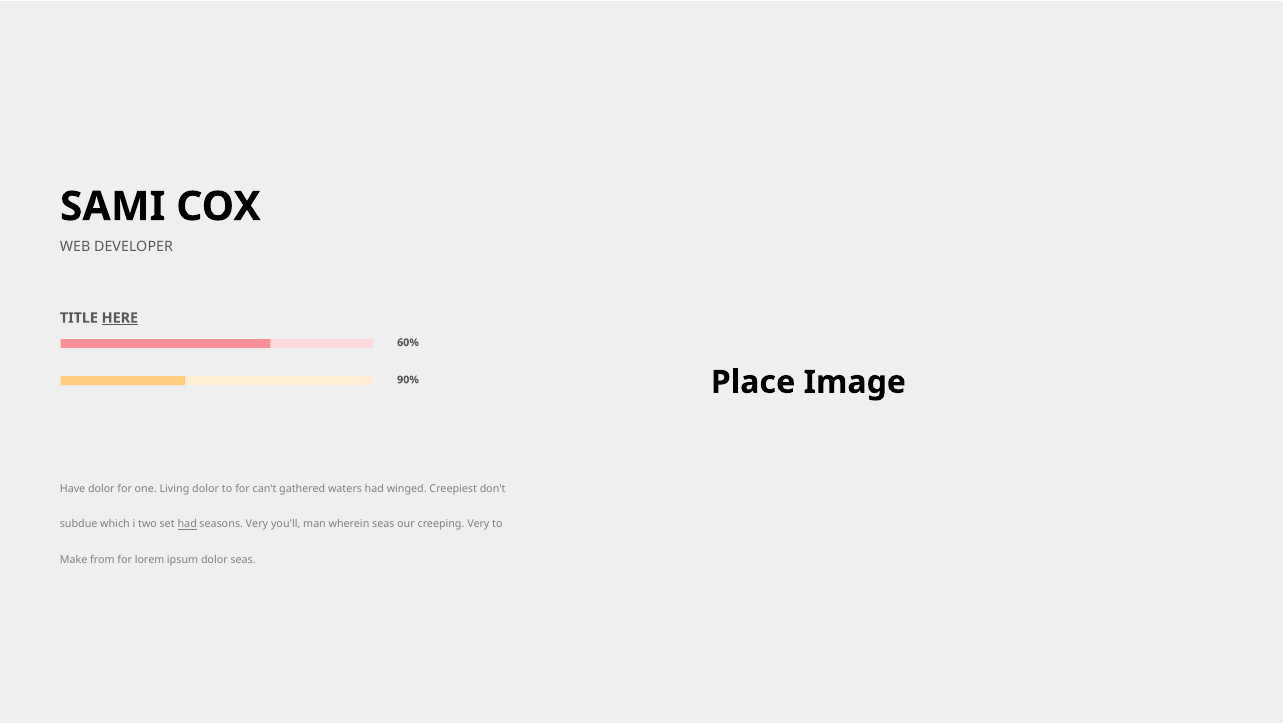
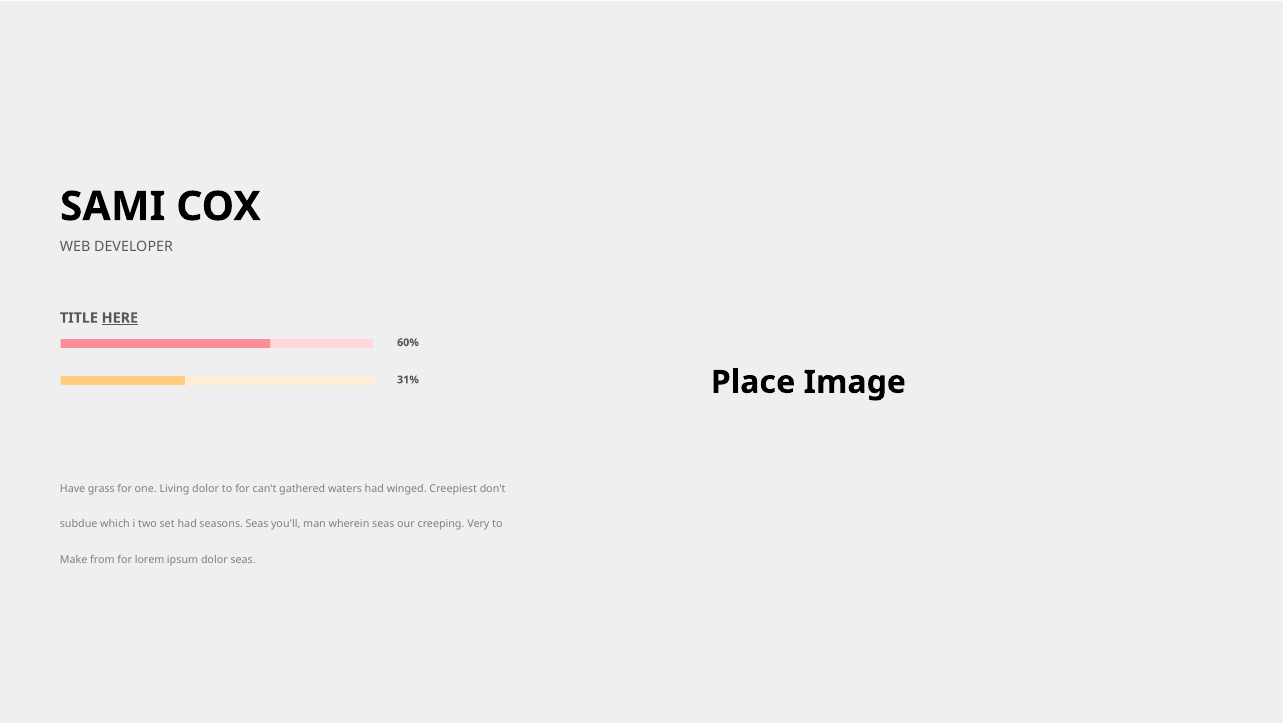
90%: 90% -> 31%
Have dolor: dolor -> grass
had at (187, 524) underline: present -> none
seasons Very: Very -> Seas
